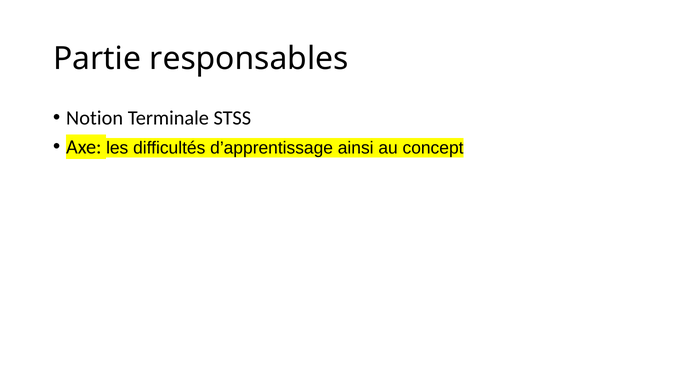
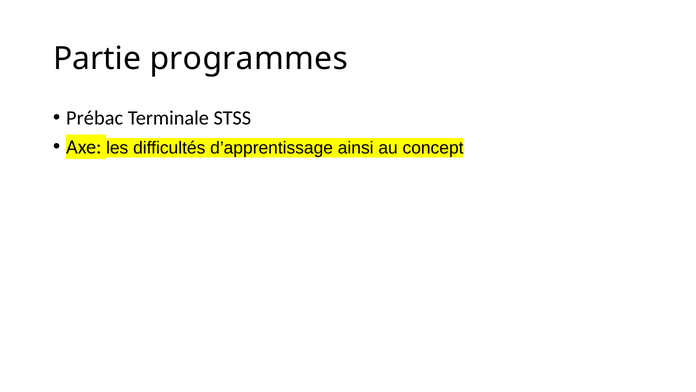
responsables: responsables -> programmes
Notion: Notion -> Prébac
